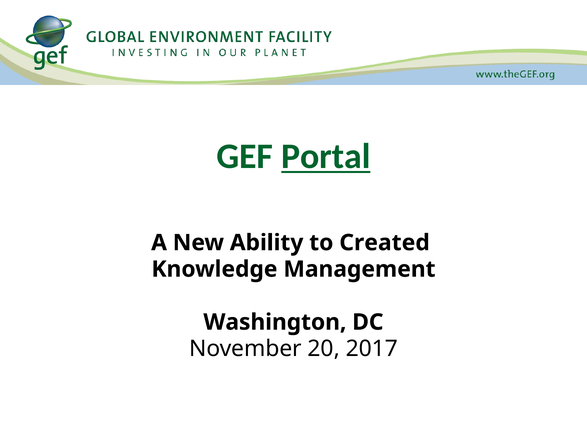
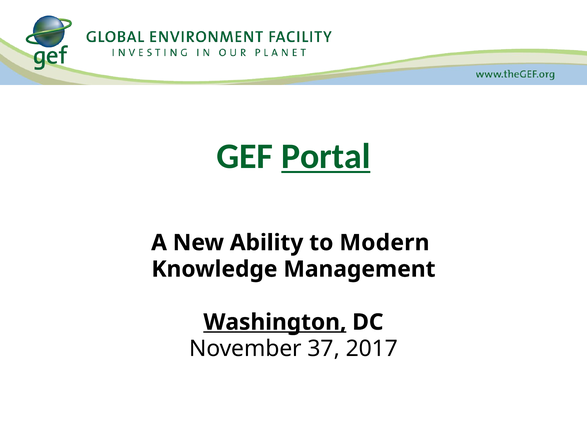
Created: Created -> Modern
Washington underline: none -> present
20: 20 -> 37
